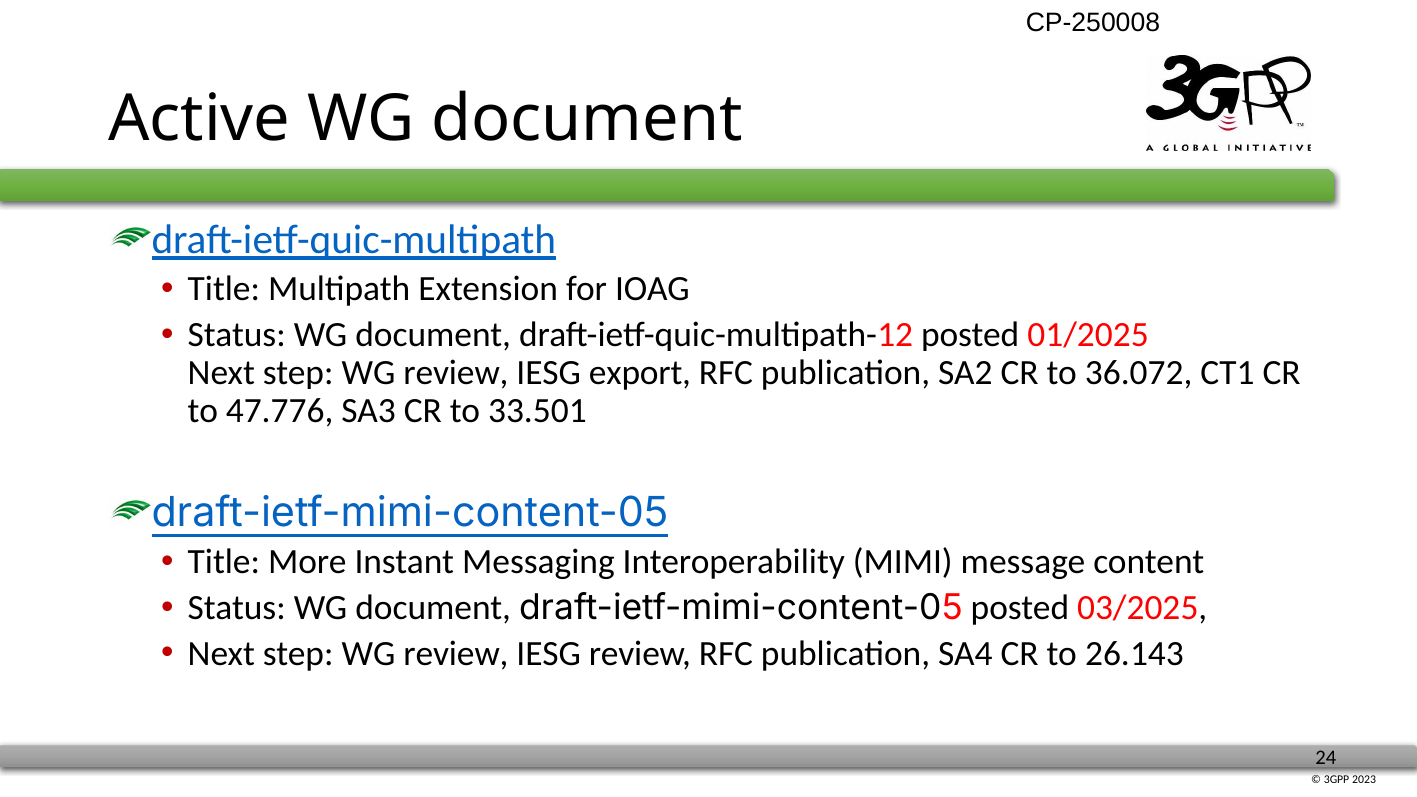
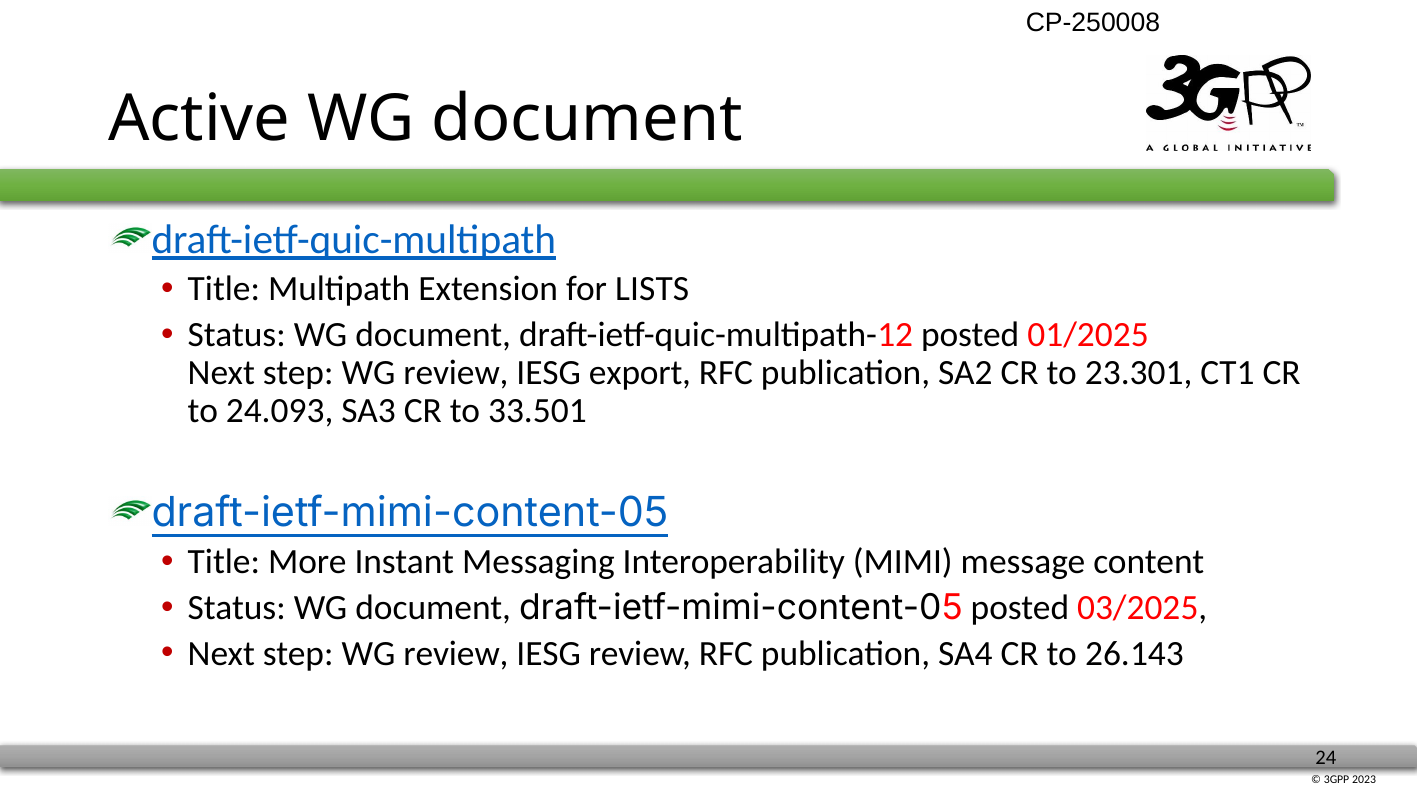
IOAG: IOAG -> LISTS
36.072: 36.072 -> 23.301
47.776: 47.776 -> 24.093
